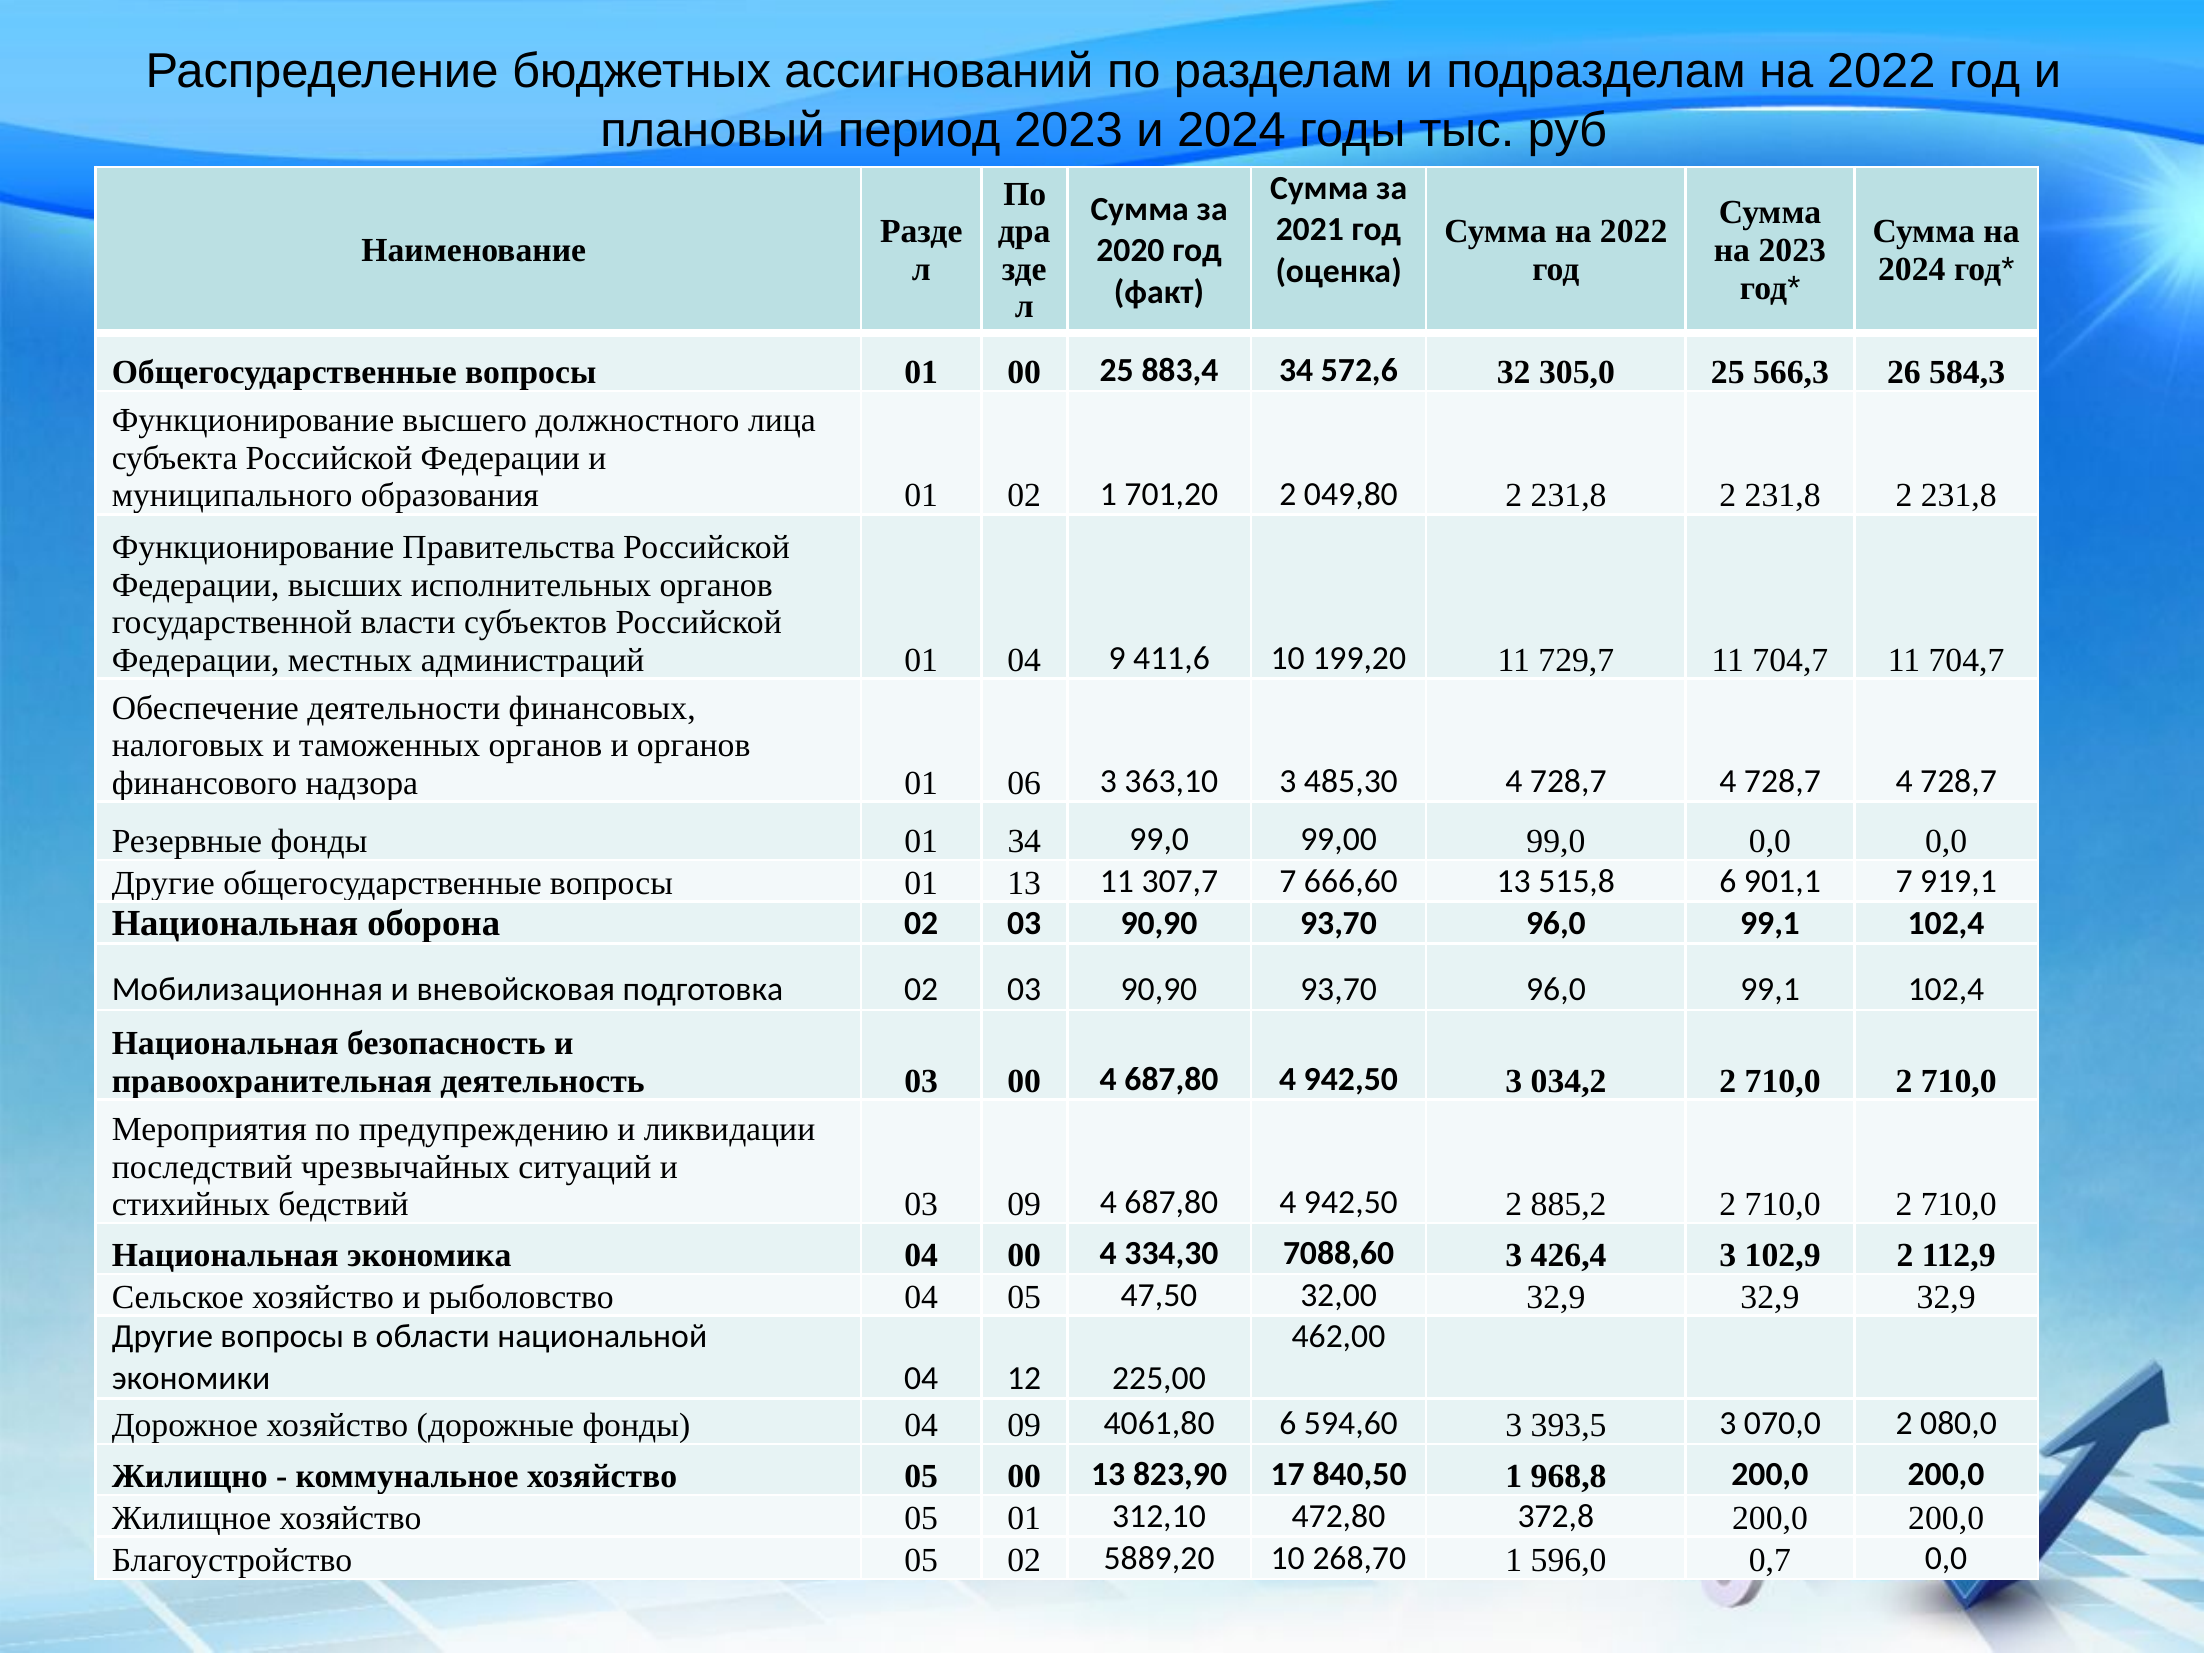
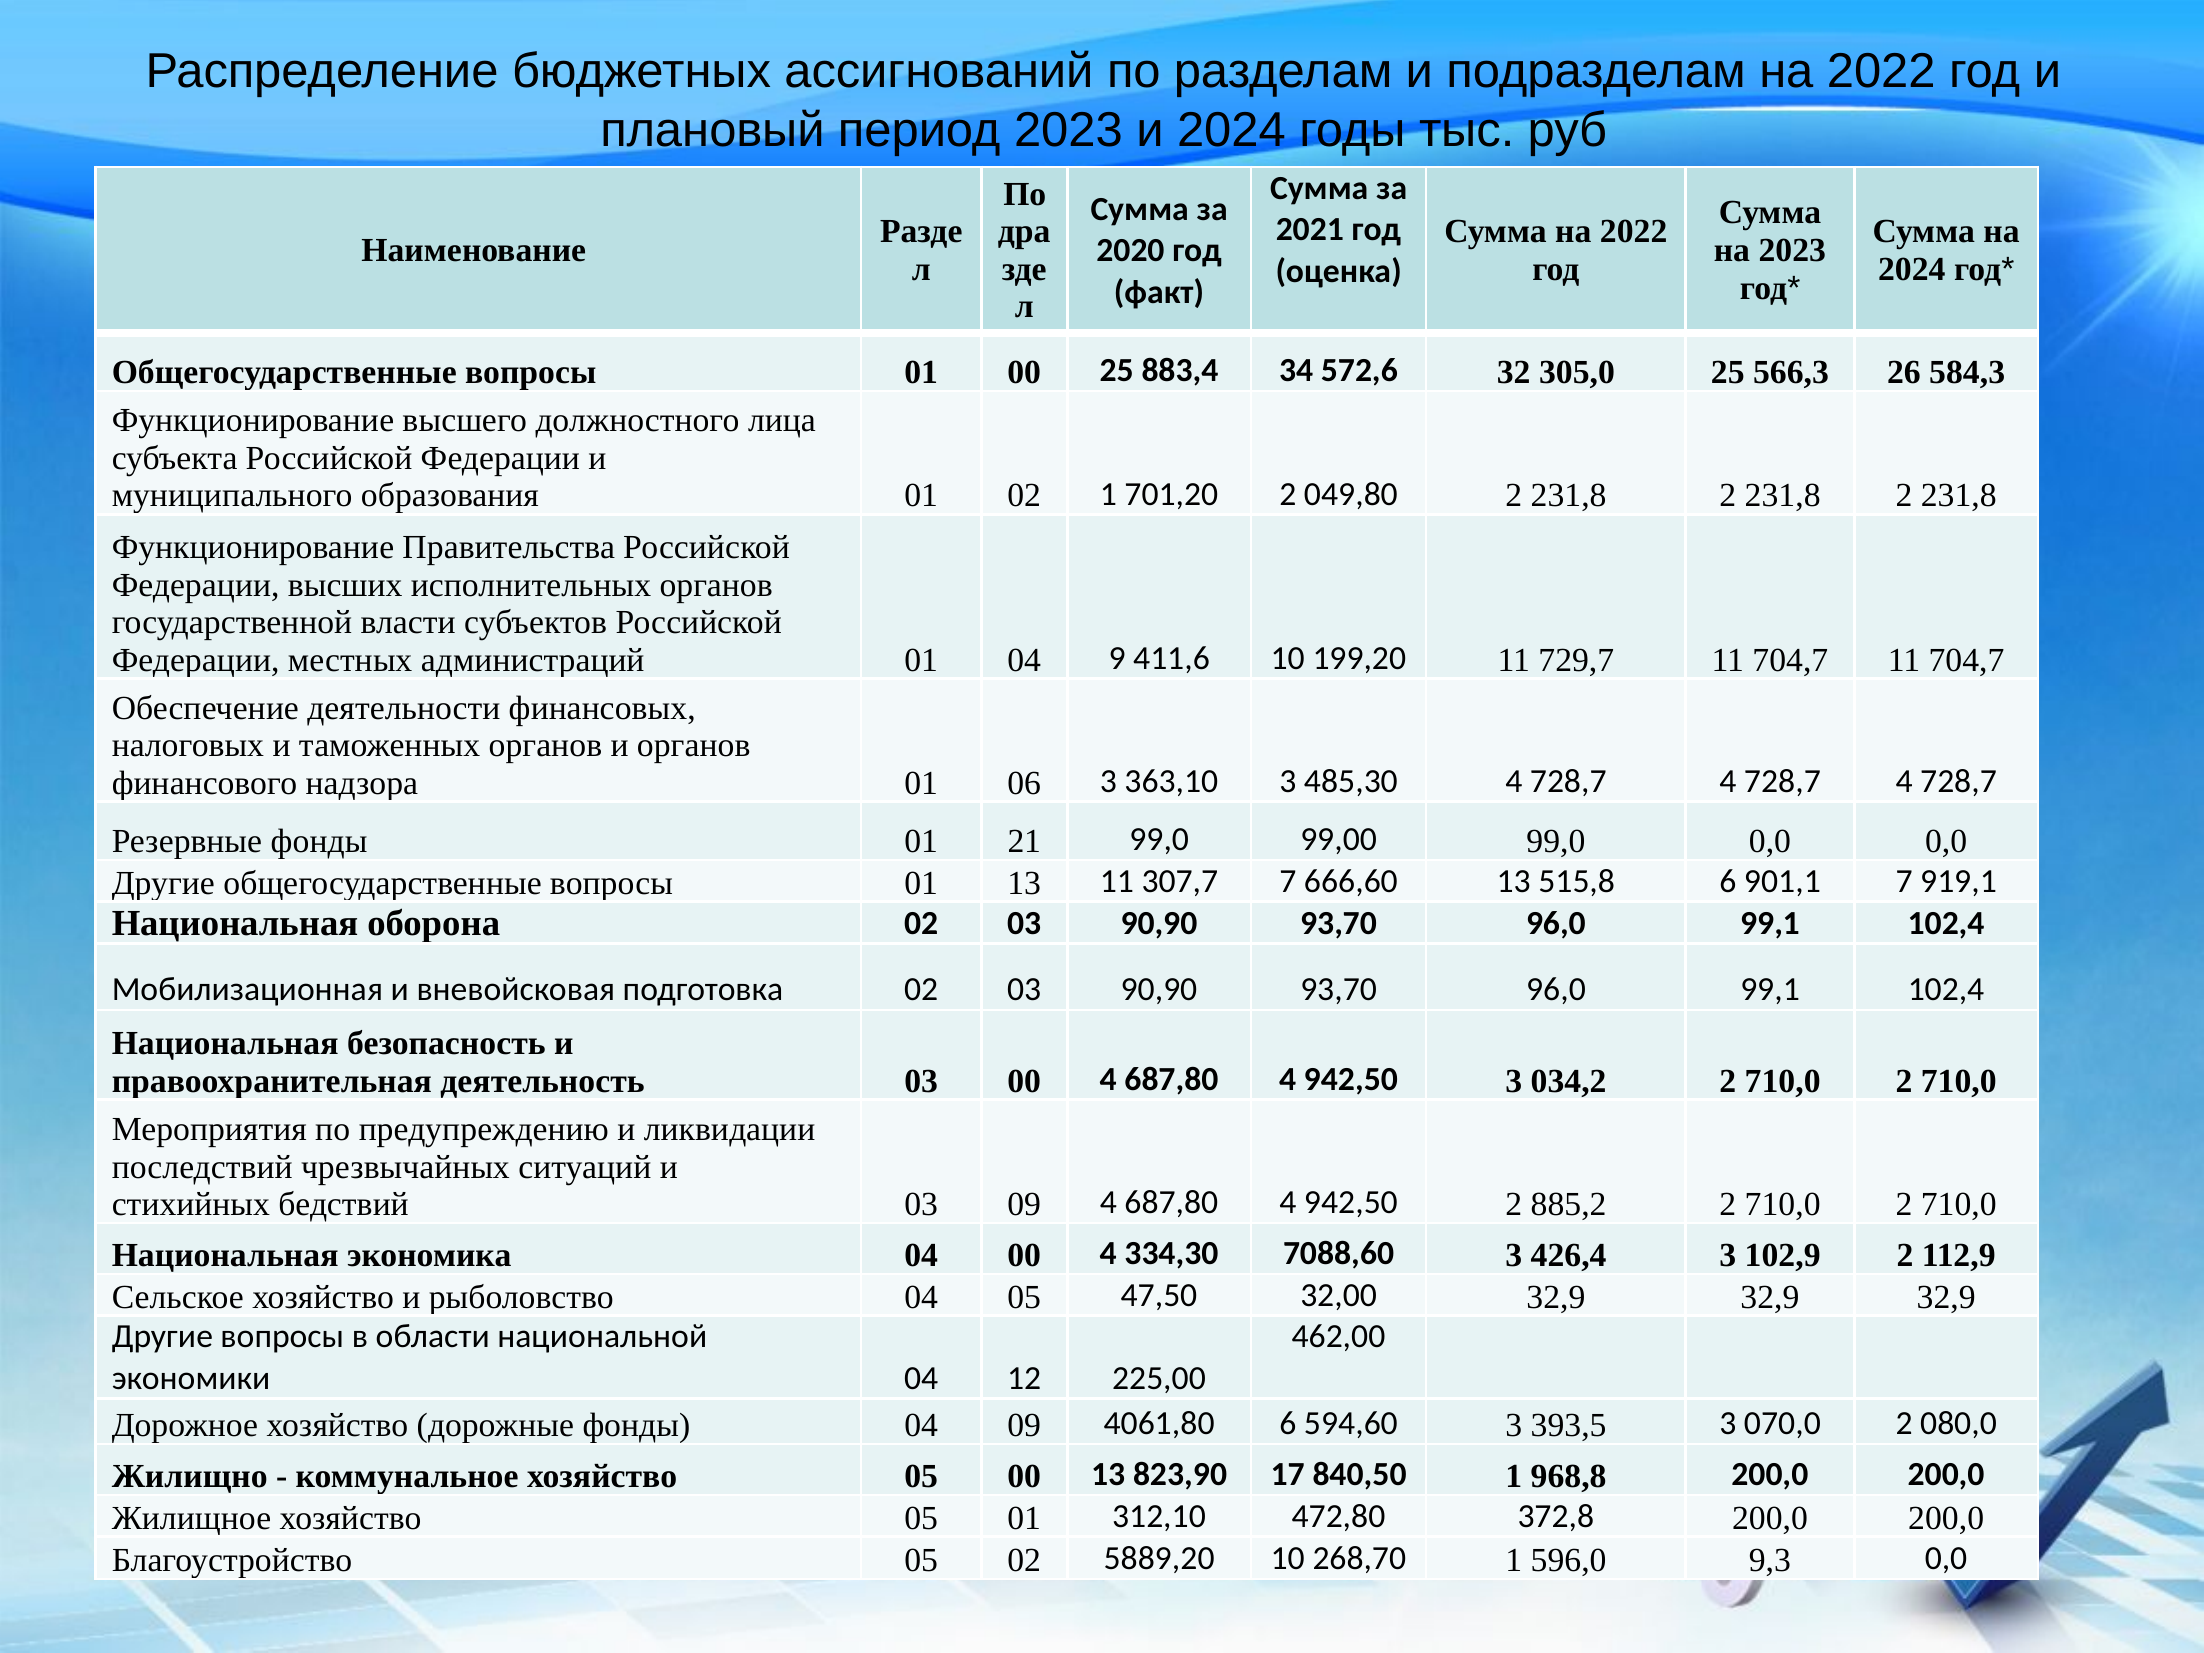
01 34: 34 -> 21
0,7: 0,7 -> 9,3
